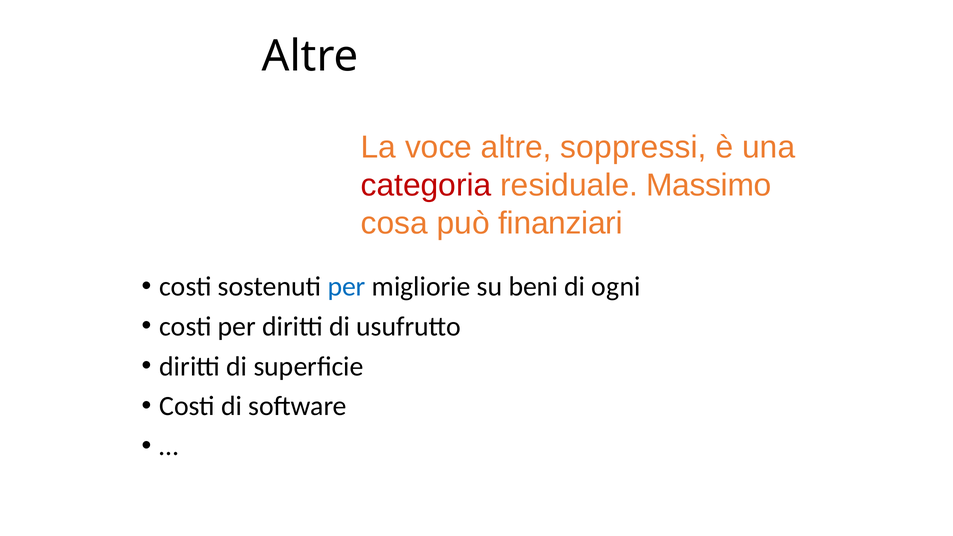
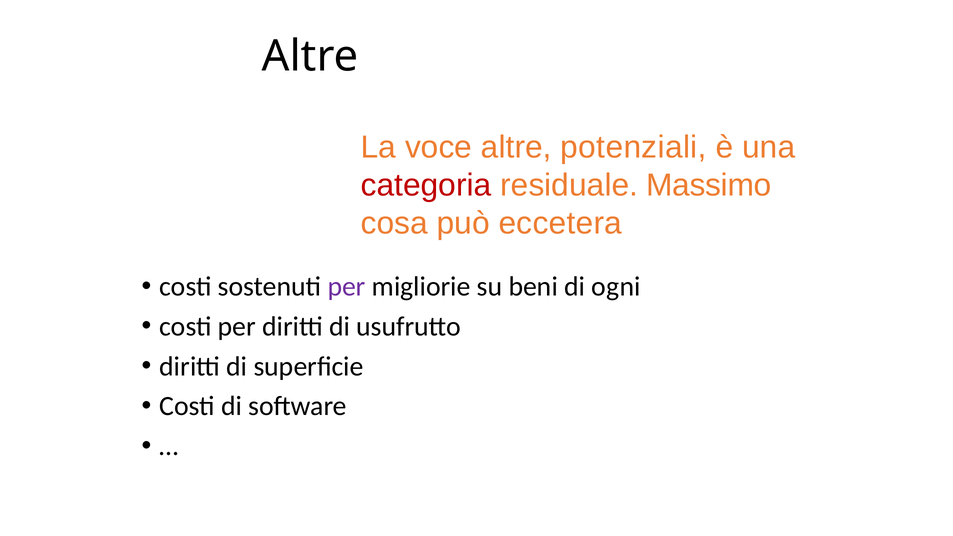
soppressi: soppressi -> potenziali
finanziari: finanziari -> eccetera
per at (347, 286) colour: blue -> purple
